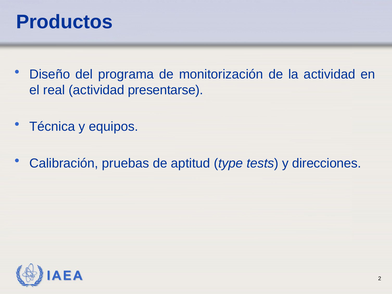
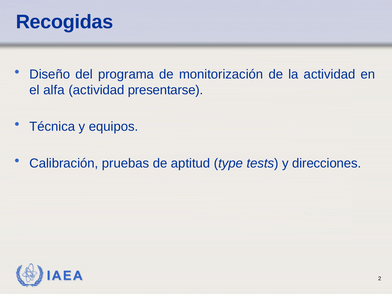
Productos: Productos -> Recogidas
real: real -> alfa
